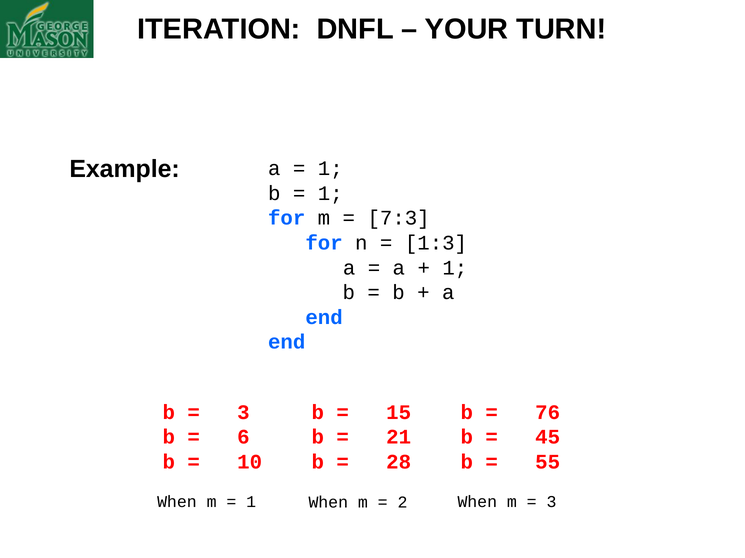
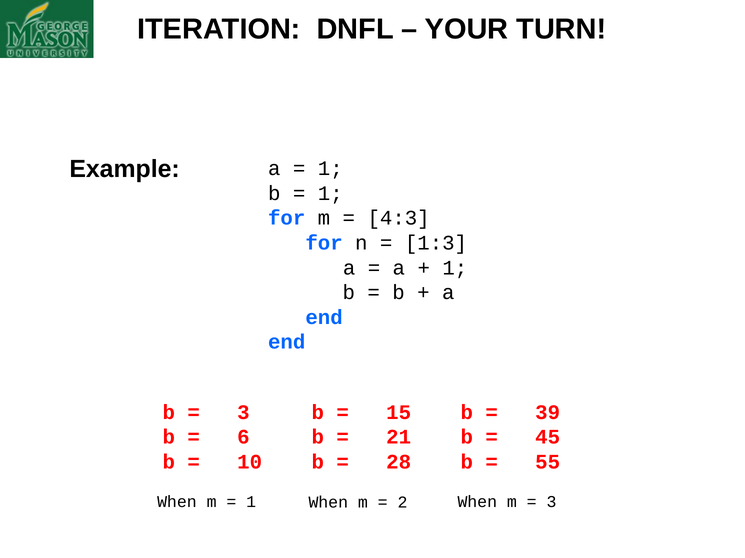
7:3: 7:3 -> 4:3
76: 76 -> 39
